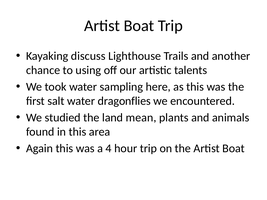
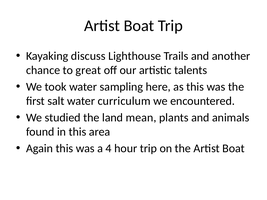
using: using -> great
dragonflies: dragonflies -> curriculum
